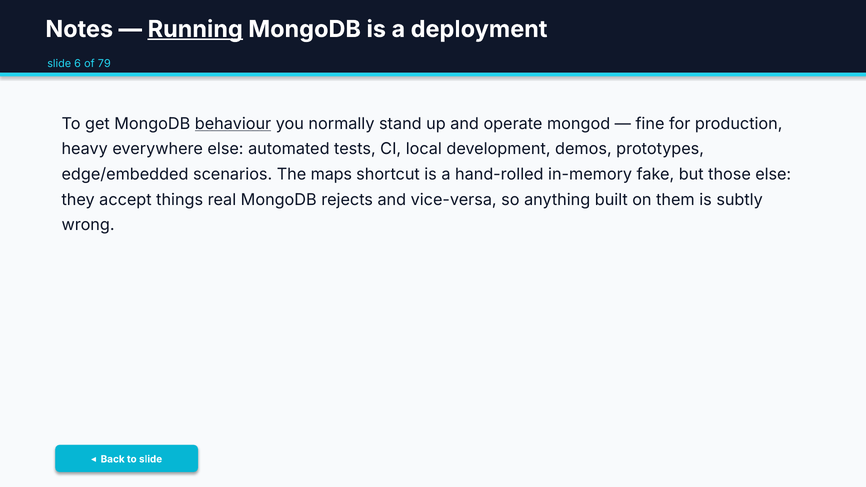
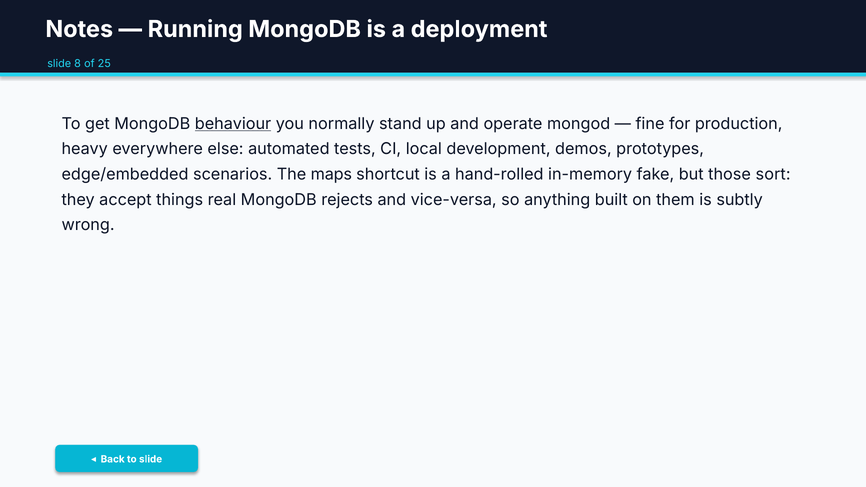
Running underline: present -> none
6: 6 -> 8
79: 79 -> 25
those else: else -> sort
